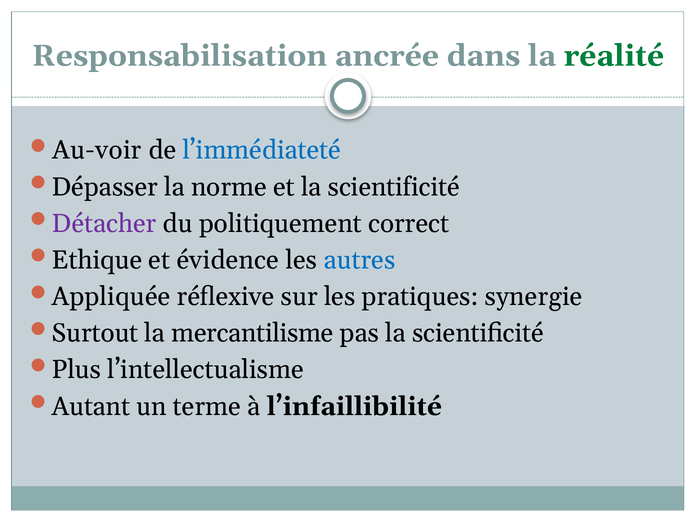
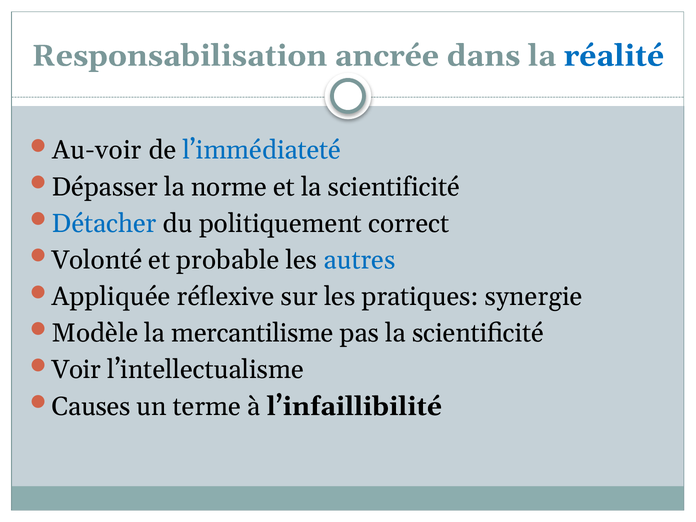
réalité colour: green -> blue
Détacher colour: purple -> blue
Ethique: Ethique -> Volonté
évidence: évidence -> probable
Surtout: Surtout -> Modèle
Plus: Plus -> Voir
Autant: Autant -> Causes
